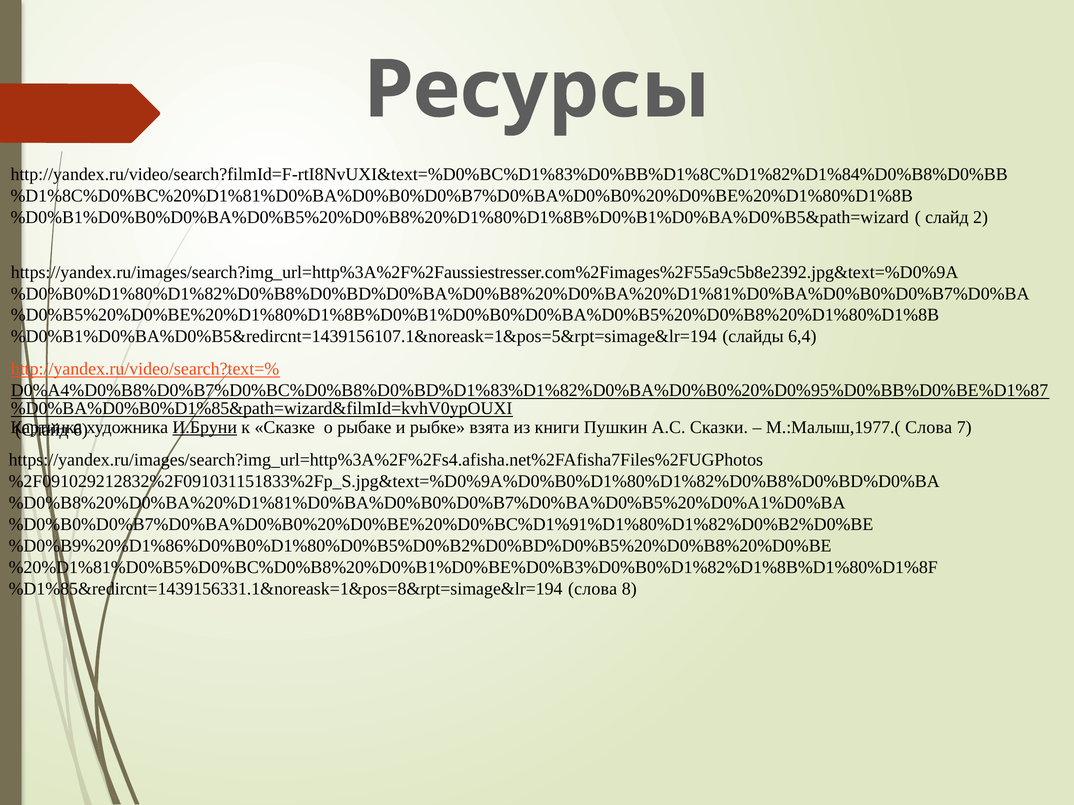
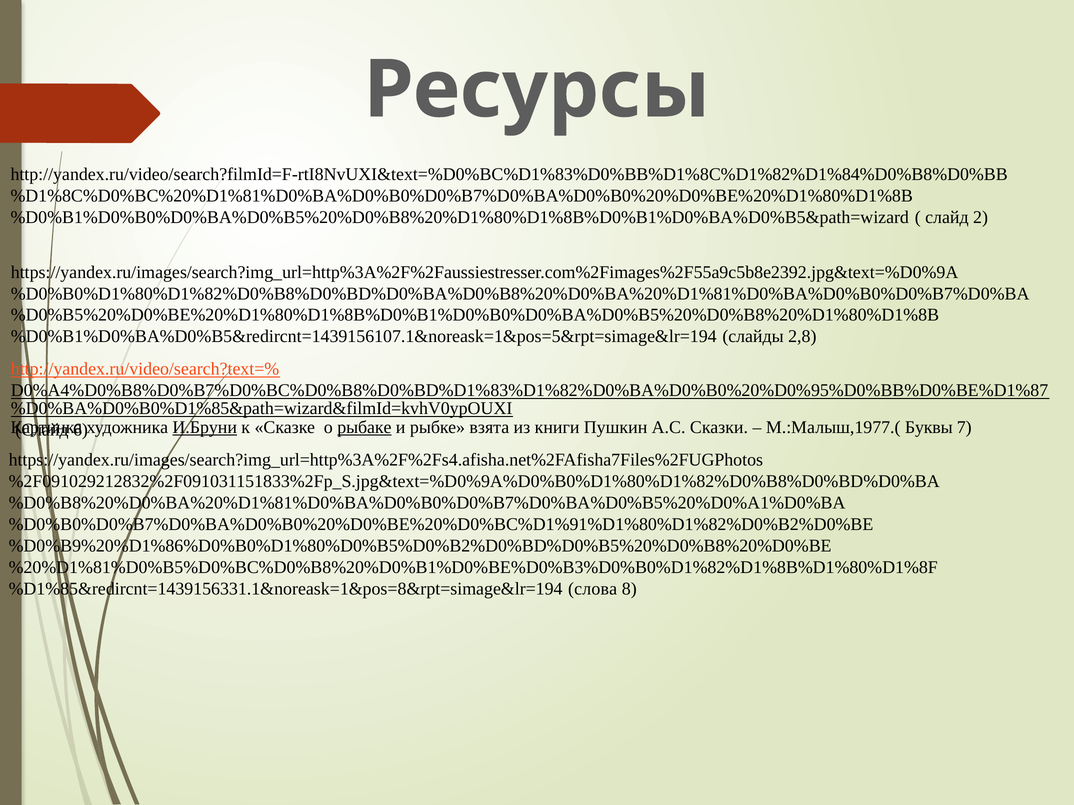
6,4: 6,4 -> 2,8
рыбаке underline: none -> present
М.:Малыш,1977.( Слова: Слова -> Буквы
